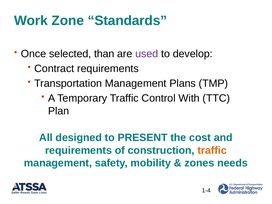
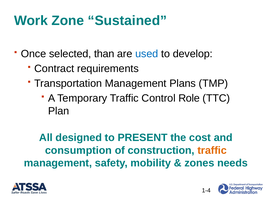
Standards: Standards -> Sustained
used colour: purple -> blue
With: With -> Role
requirements at (78, 150): requirements -> consumption
